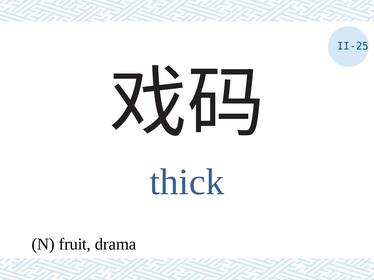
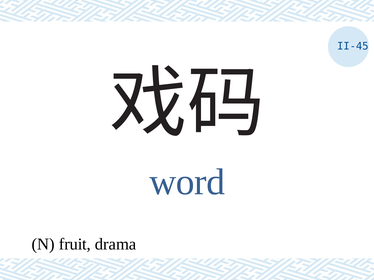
II-25: II-25 -> II-45
thick: thick -> word
